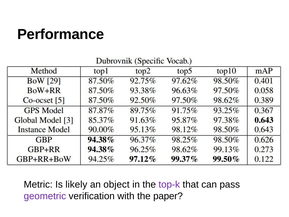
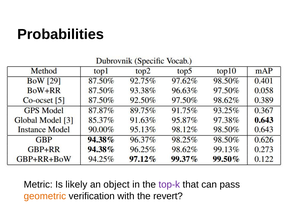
Performance: Performance -> Probabilities
geometric colour: purple -> orange
paper: paper -> revert
